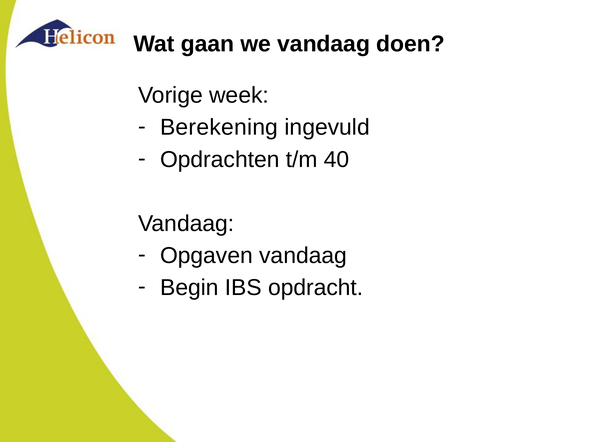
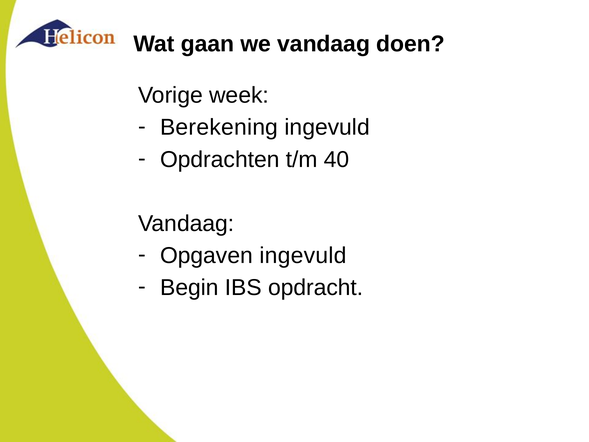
Opgaven vandaag: vandaag -> ingevuld
